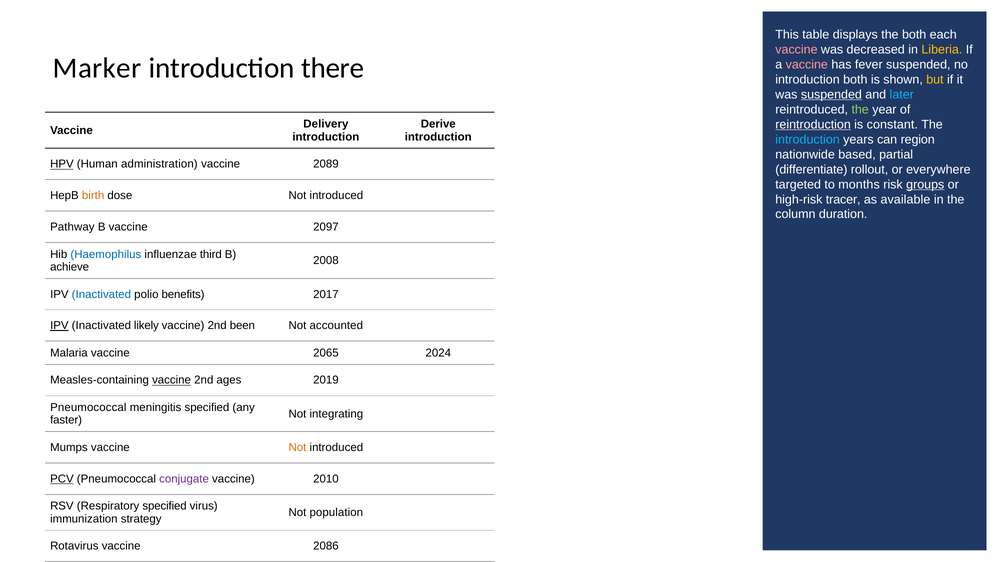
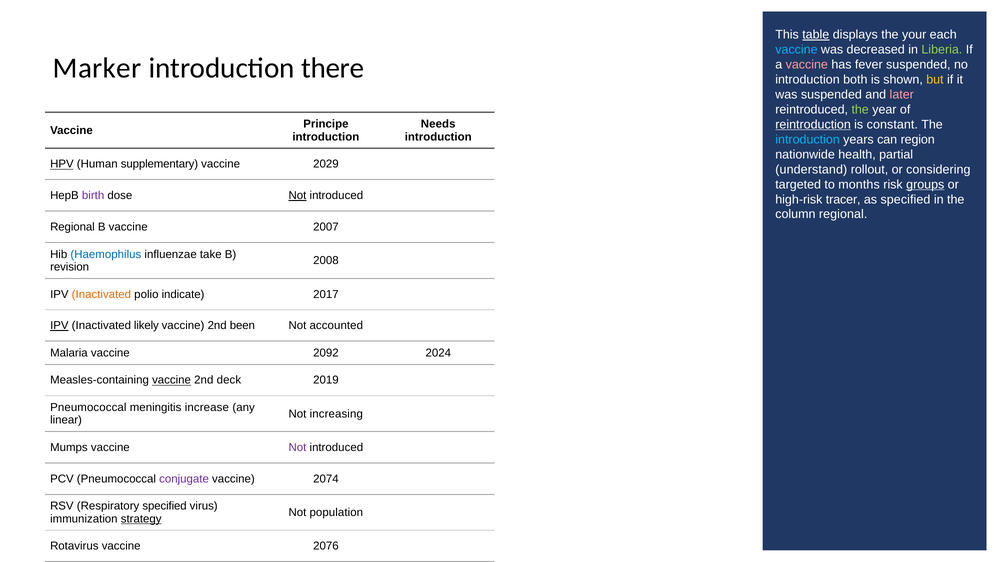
table underline: none -> present
the both: both -> your
vaccine at (796, 50) colour: pink -> light blue
Liberia colour: yellow -> light green
suspended at (831, 94) underline: present -> none
later colour: light blue -> pink
Delivery: Delivery -> Principe
Derive: Derive -> Needs
based: based -> health
administration: administration -> supplementary
2089: 2089 -> 2029
differentiate: differentiate -> understand
everywhere: everywhere -> considering
birth colour: orange -> purple
Not at (297, 196) underline: none -> present
as available: available -> specified
column duration: duration -> regional
Pathway at (72, 227): Pathway -> Regional
2097: 2097 -> 2007
third: third -> take
achieve at (70, 267): achieve -> revision
Inactivated at (101, 294) colour: blue -> orange
benefits: benefits -> indicate
2065: 2065 -> 2092
ages: ages -> deck
meningitis specified: specified -> increase
integrating: integrating -> increasing
faster: faster -> linear
Not at (297, 447) colour: orange -> purple
PCV underline: present -> none
2010: 2010 -> 2074
strategy underline: none -> present
2086: 2086 -> 2076
